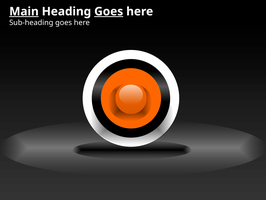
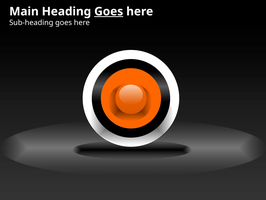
Main underline: present -> none
